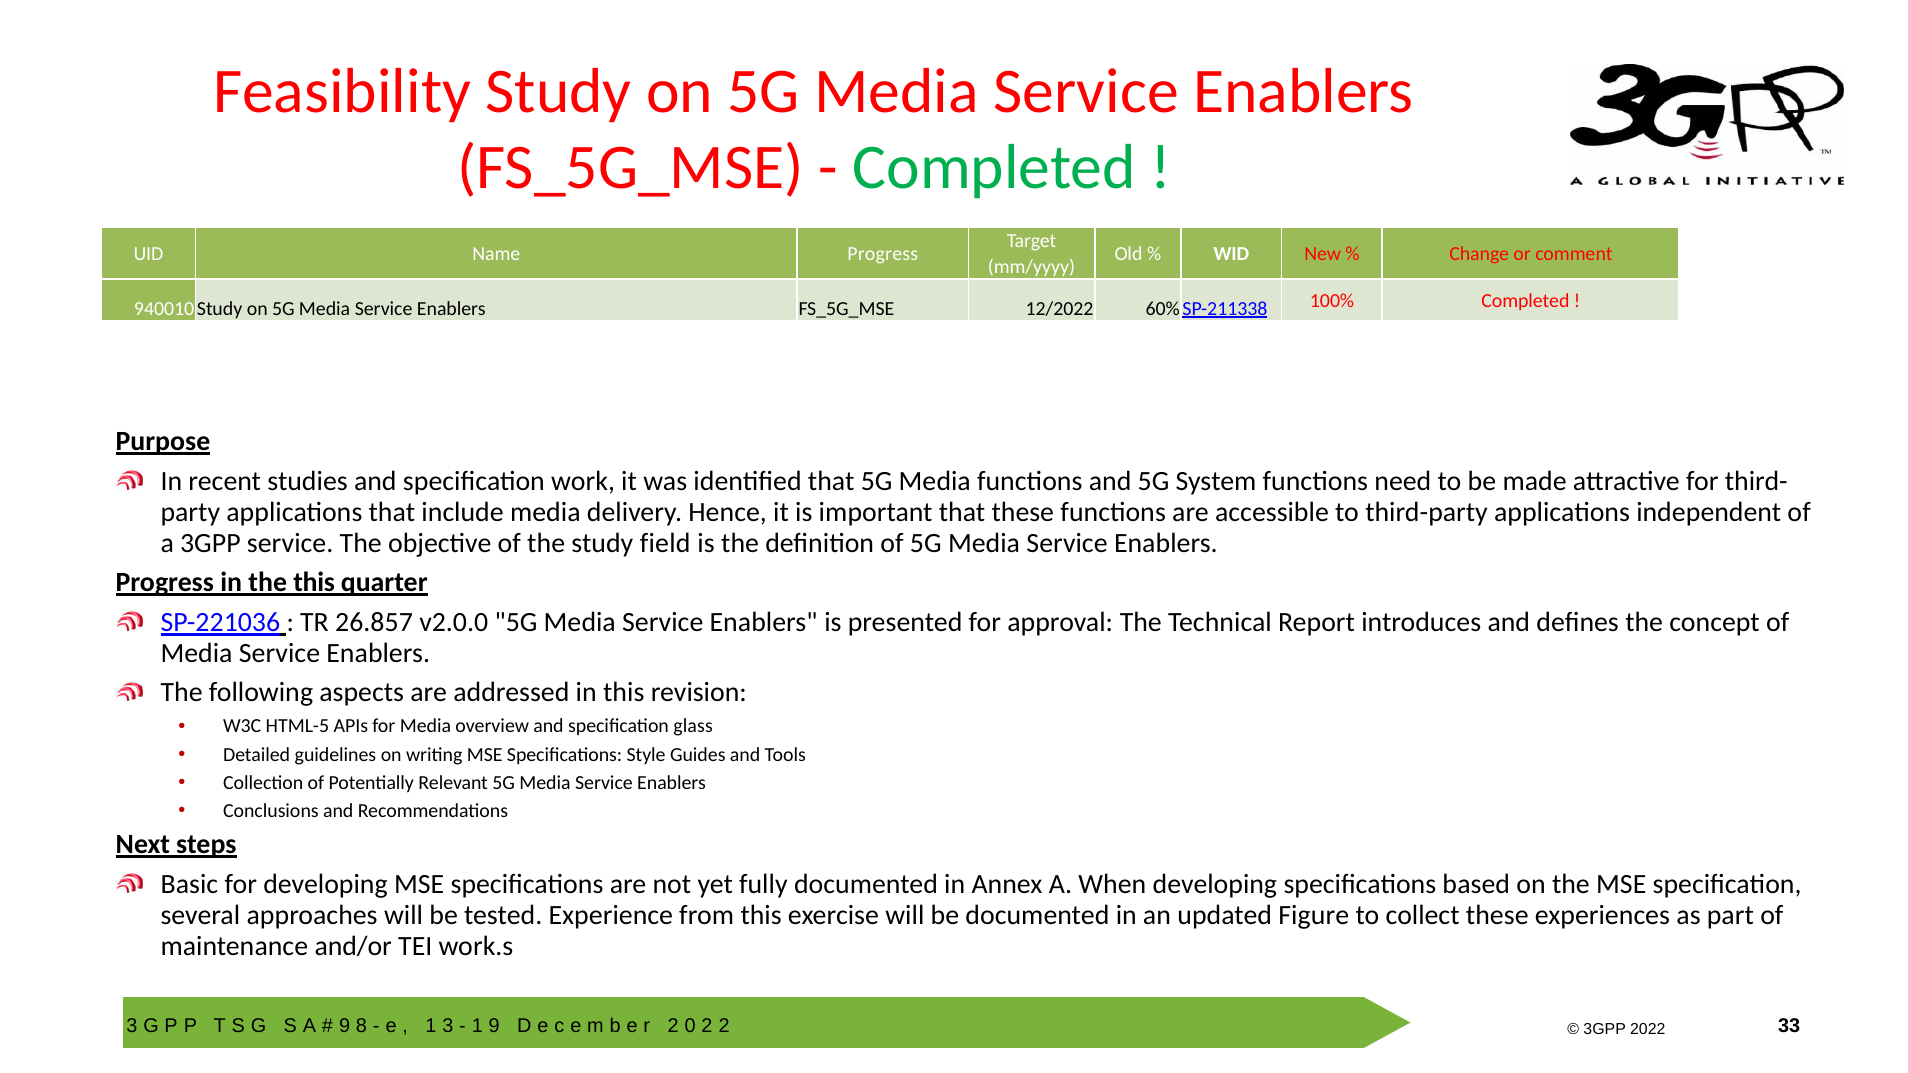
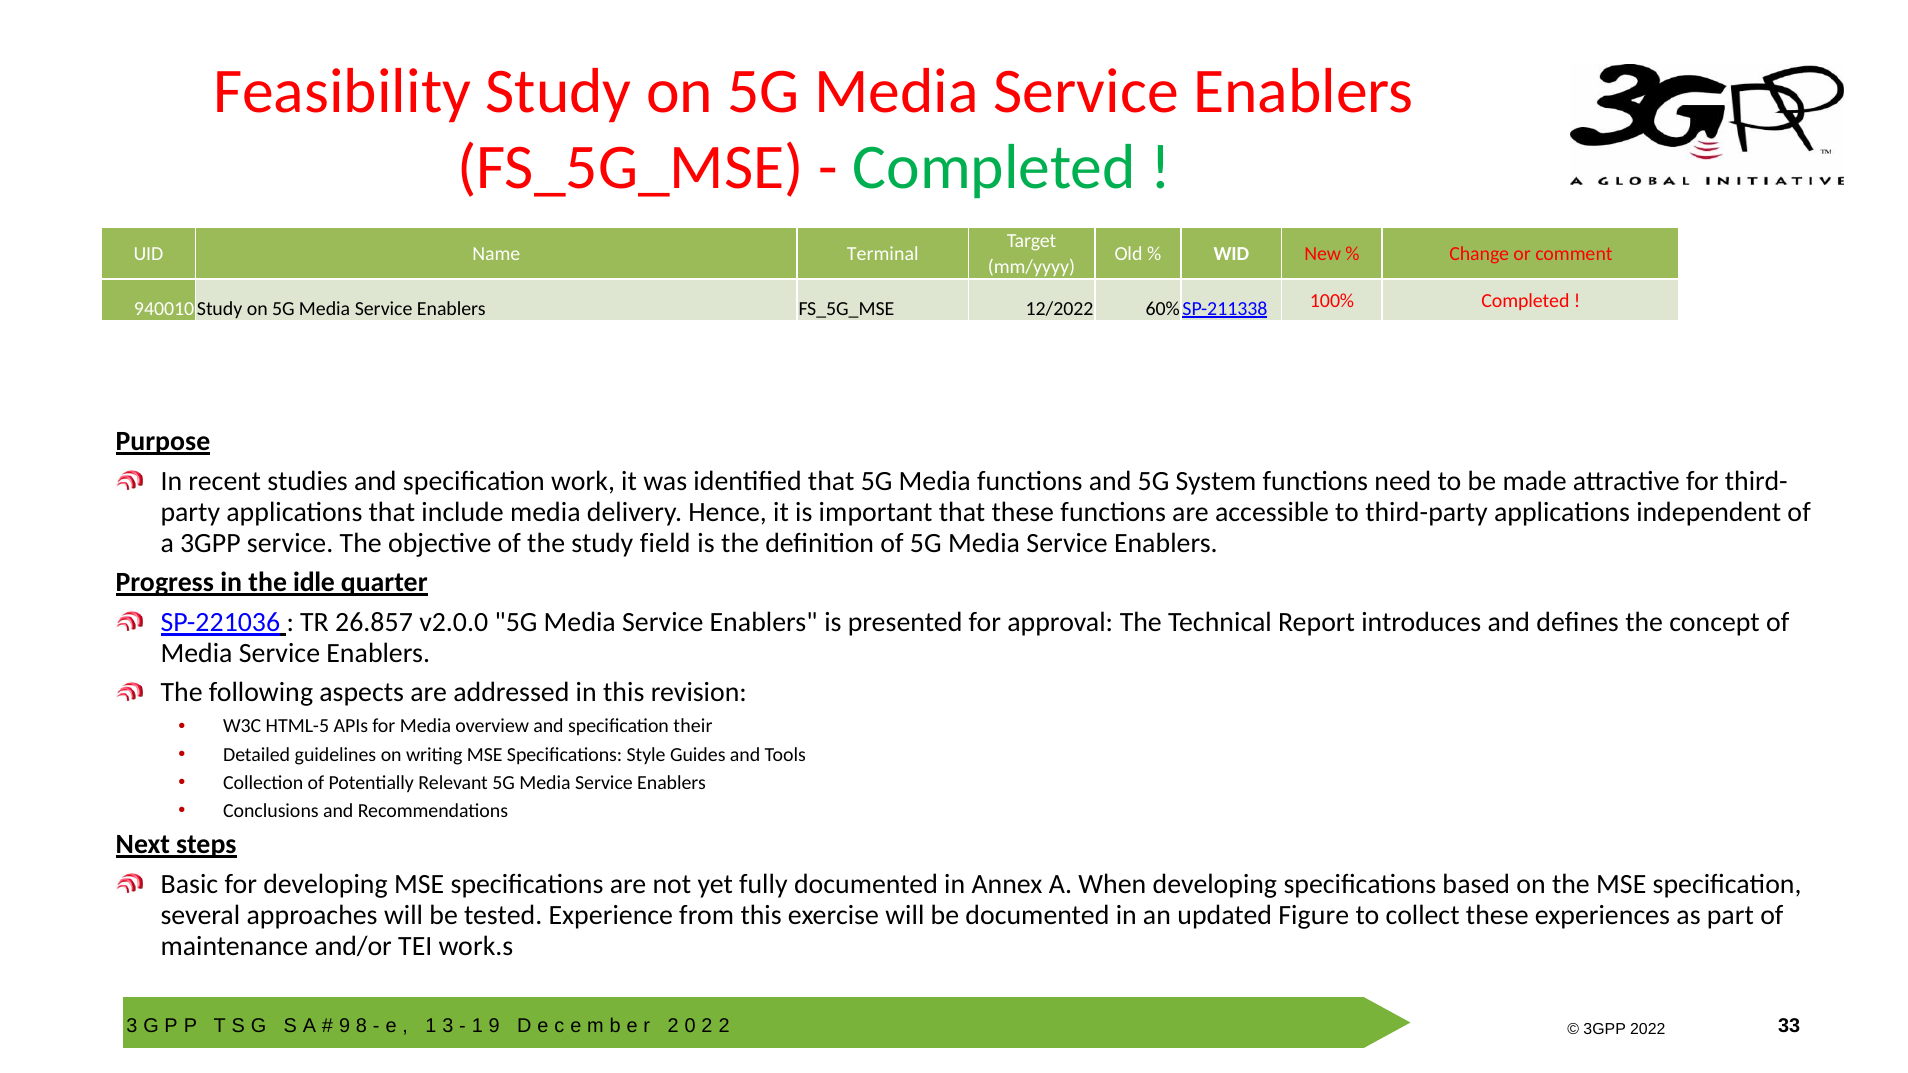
Name Progress: Progress -> Terminal
the this: this -> idle
glass: glass -> their
